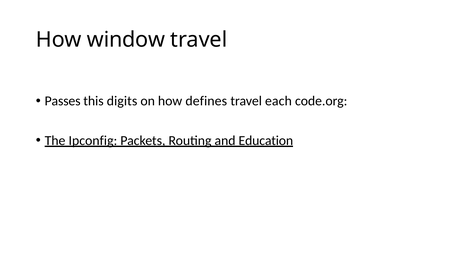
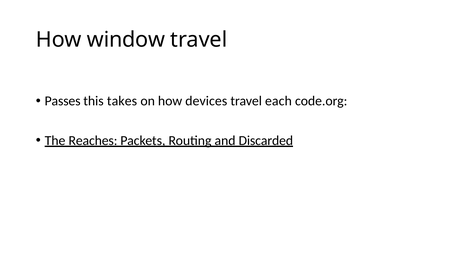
digits: digits -> takes
defines: defines -> devices
Ipconfig: Ipconfig -> Reaches
Education: Education -> Discarded
